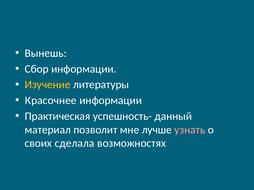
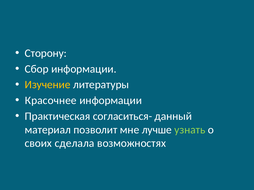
Вынешь: Вынешь -> Сторону
успешность-: успешность- -> согласиться-
узнать colour: pink -> light green
